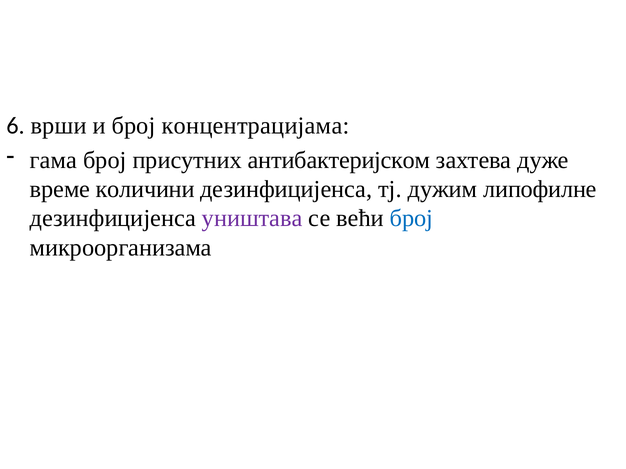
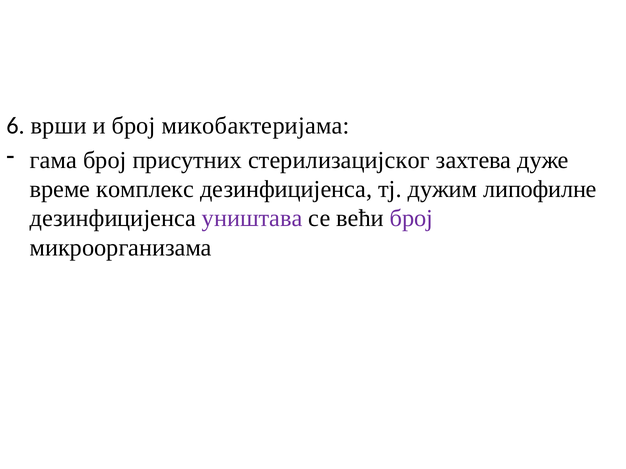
концентрацијама: концентрацијама -> микобактеријама
антибактеријском: антибактеријском -> стерилизацијског
количини: количини -> комплекс
број at (411, 219) colour: blue -> purple
